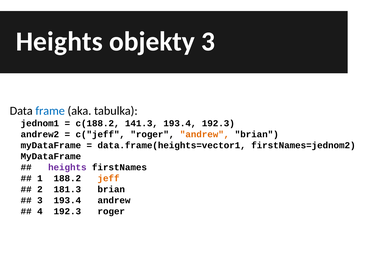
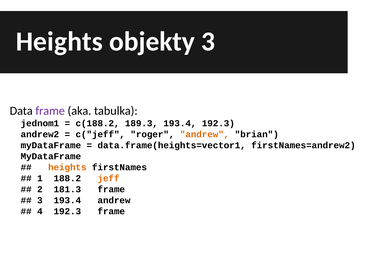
frame at (50, 111) colour: blue -> purple
141.3: 141.3 -> 189.3
firstNames=jednom2: firstNames=jednom2 -> firstNames=andrew2
heights at (67, 167) colour: purple -> orange
181.3 brian: brian -> frame
192.3 roger: roger -> frame
